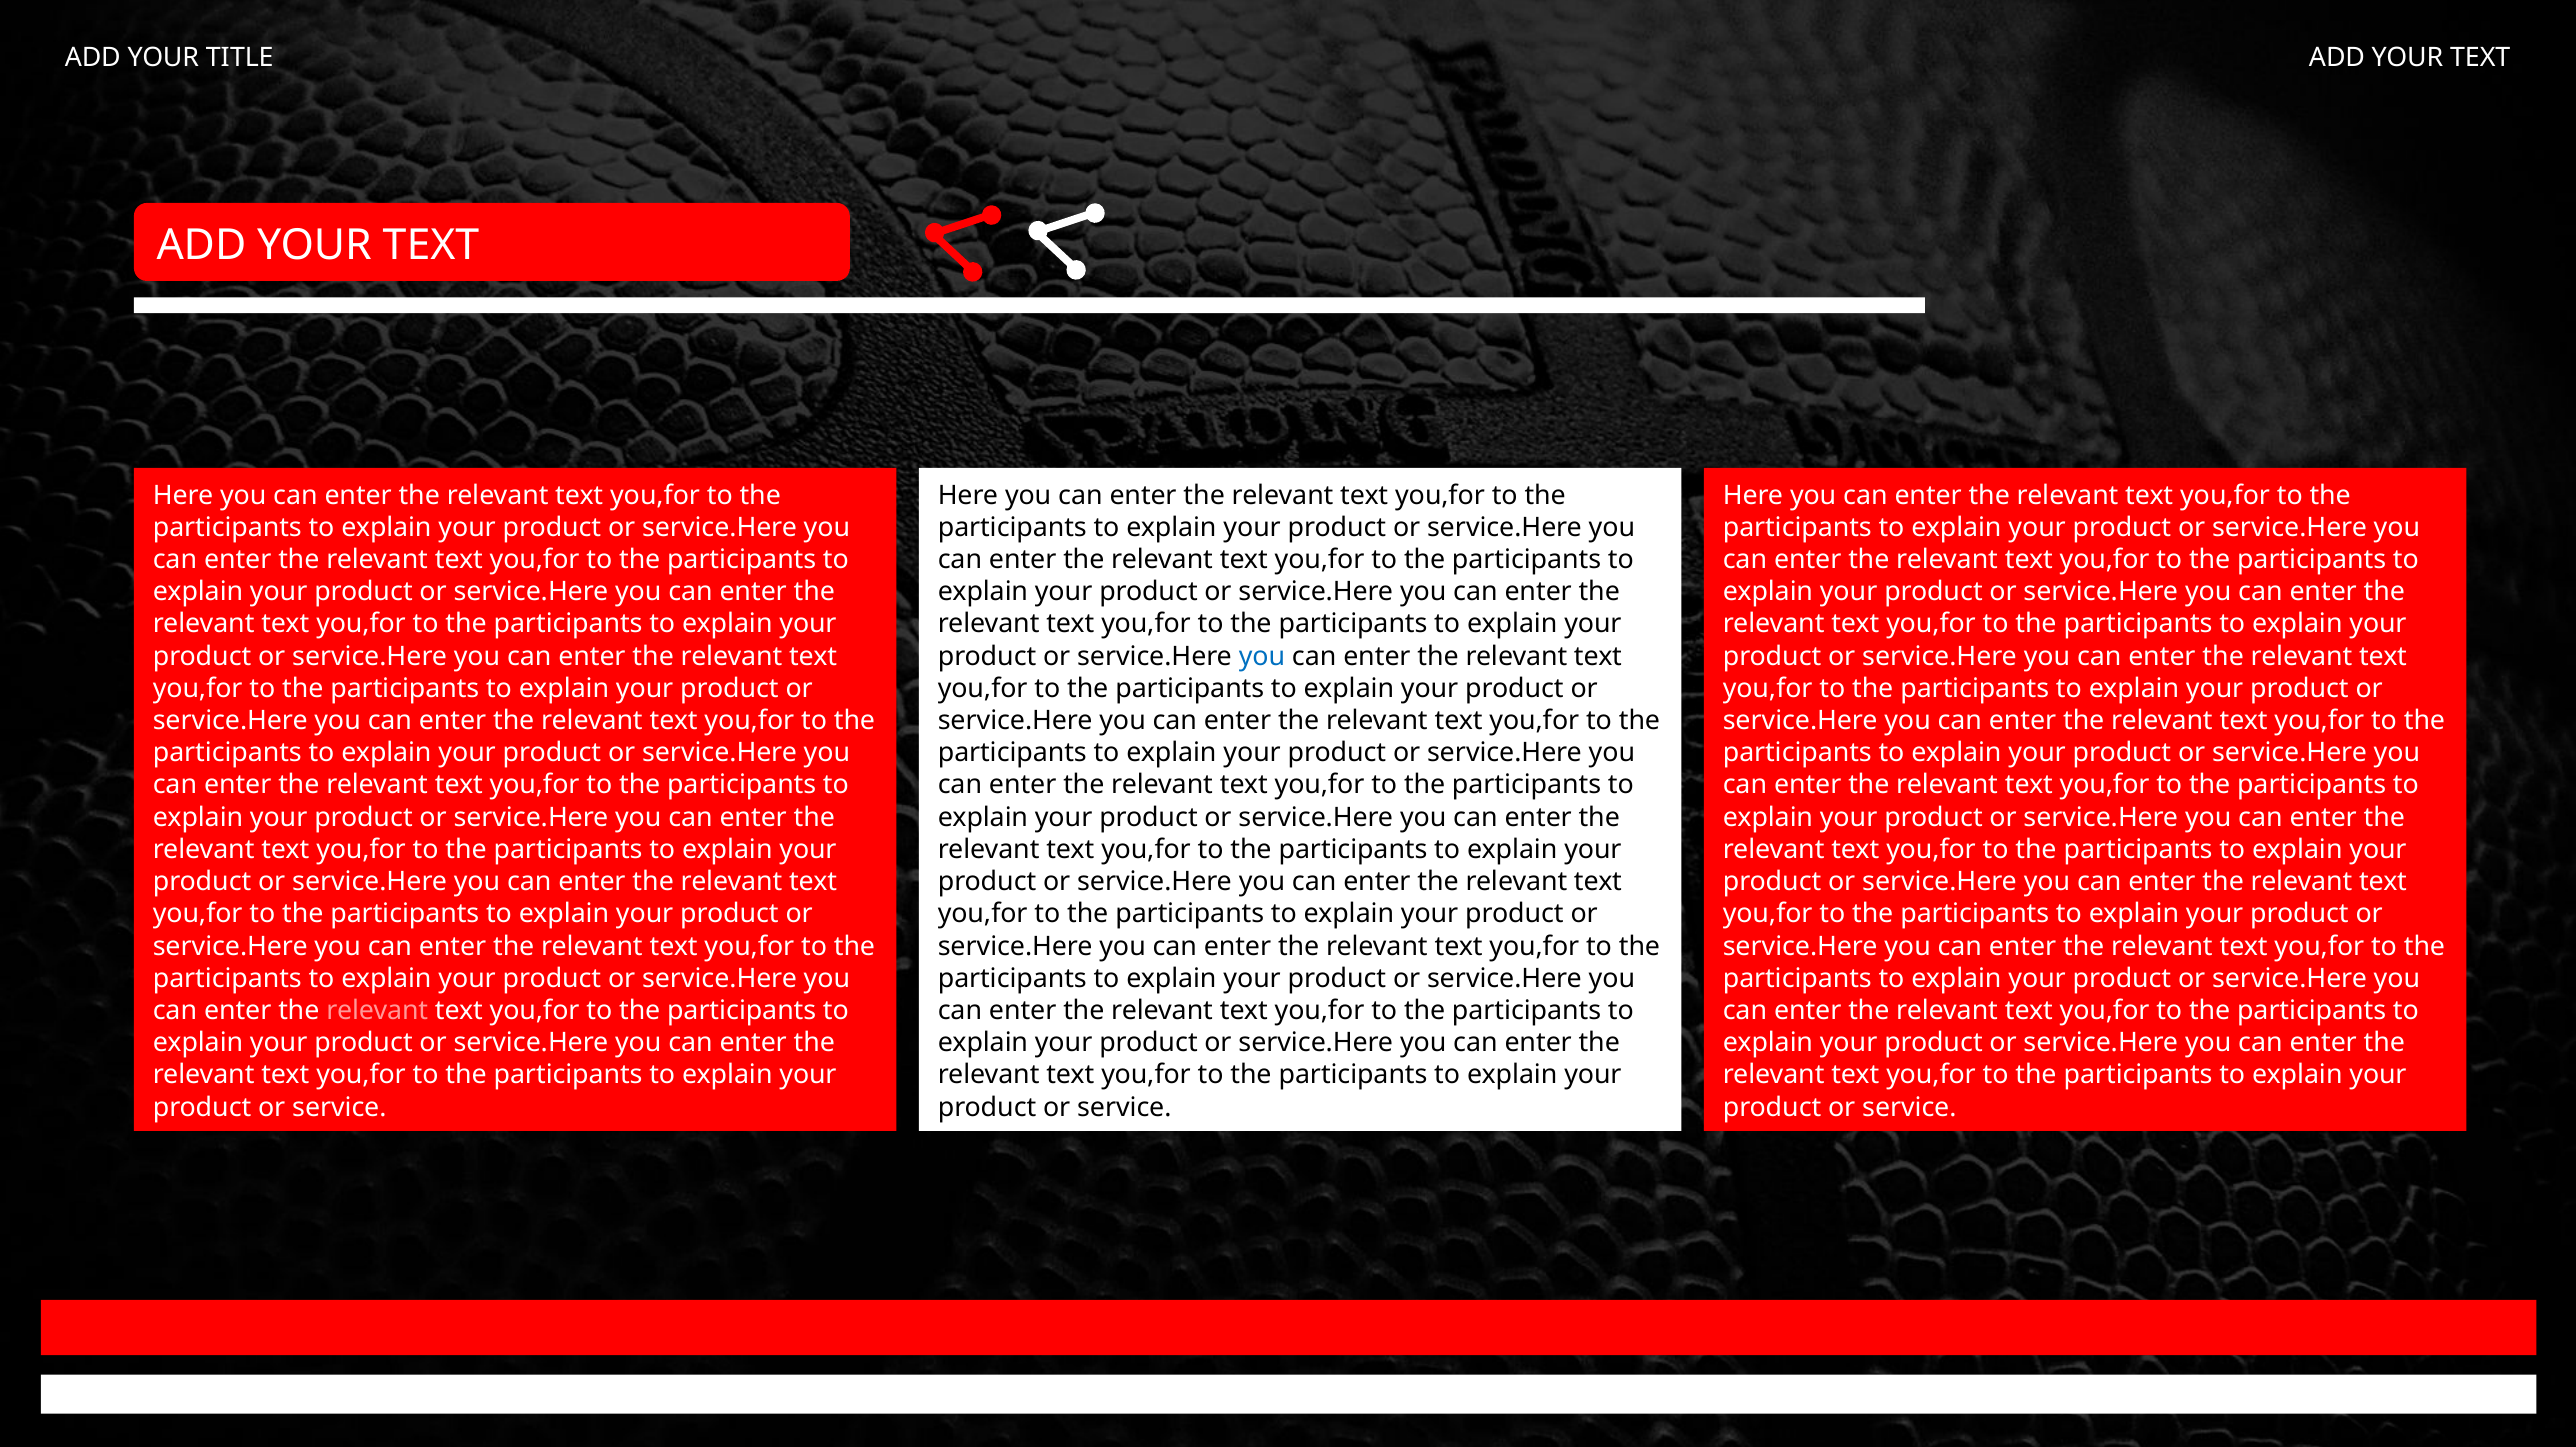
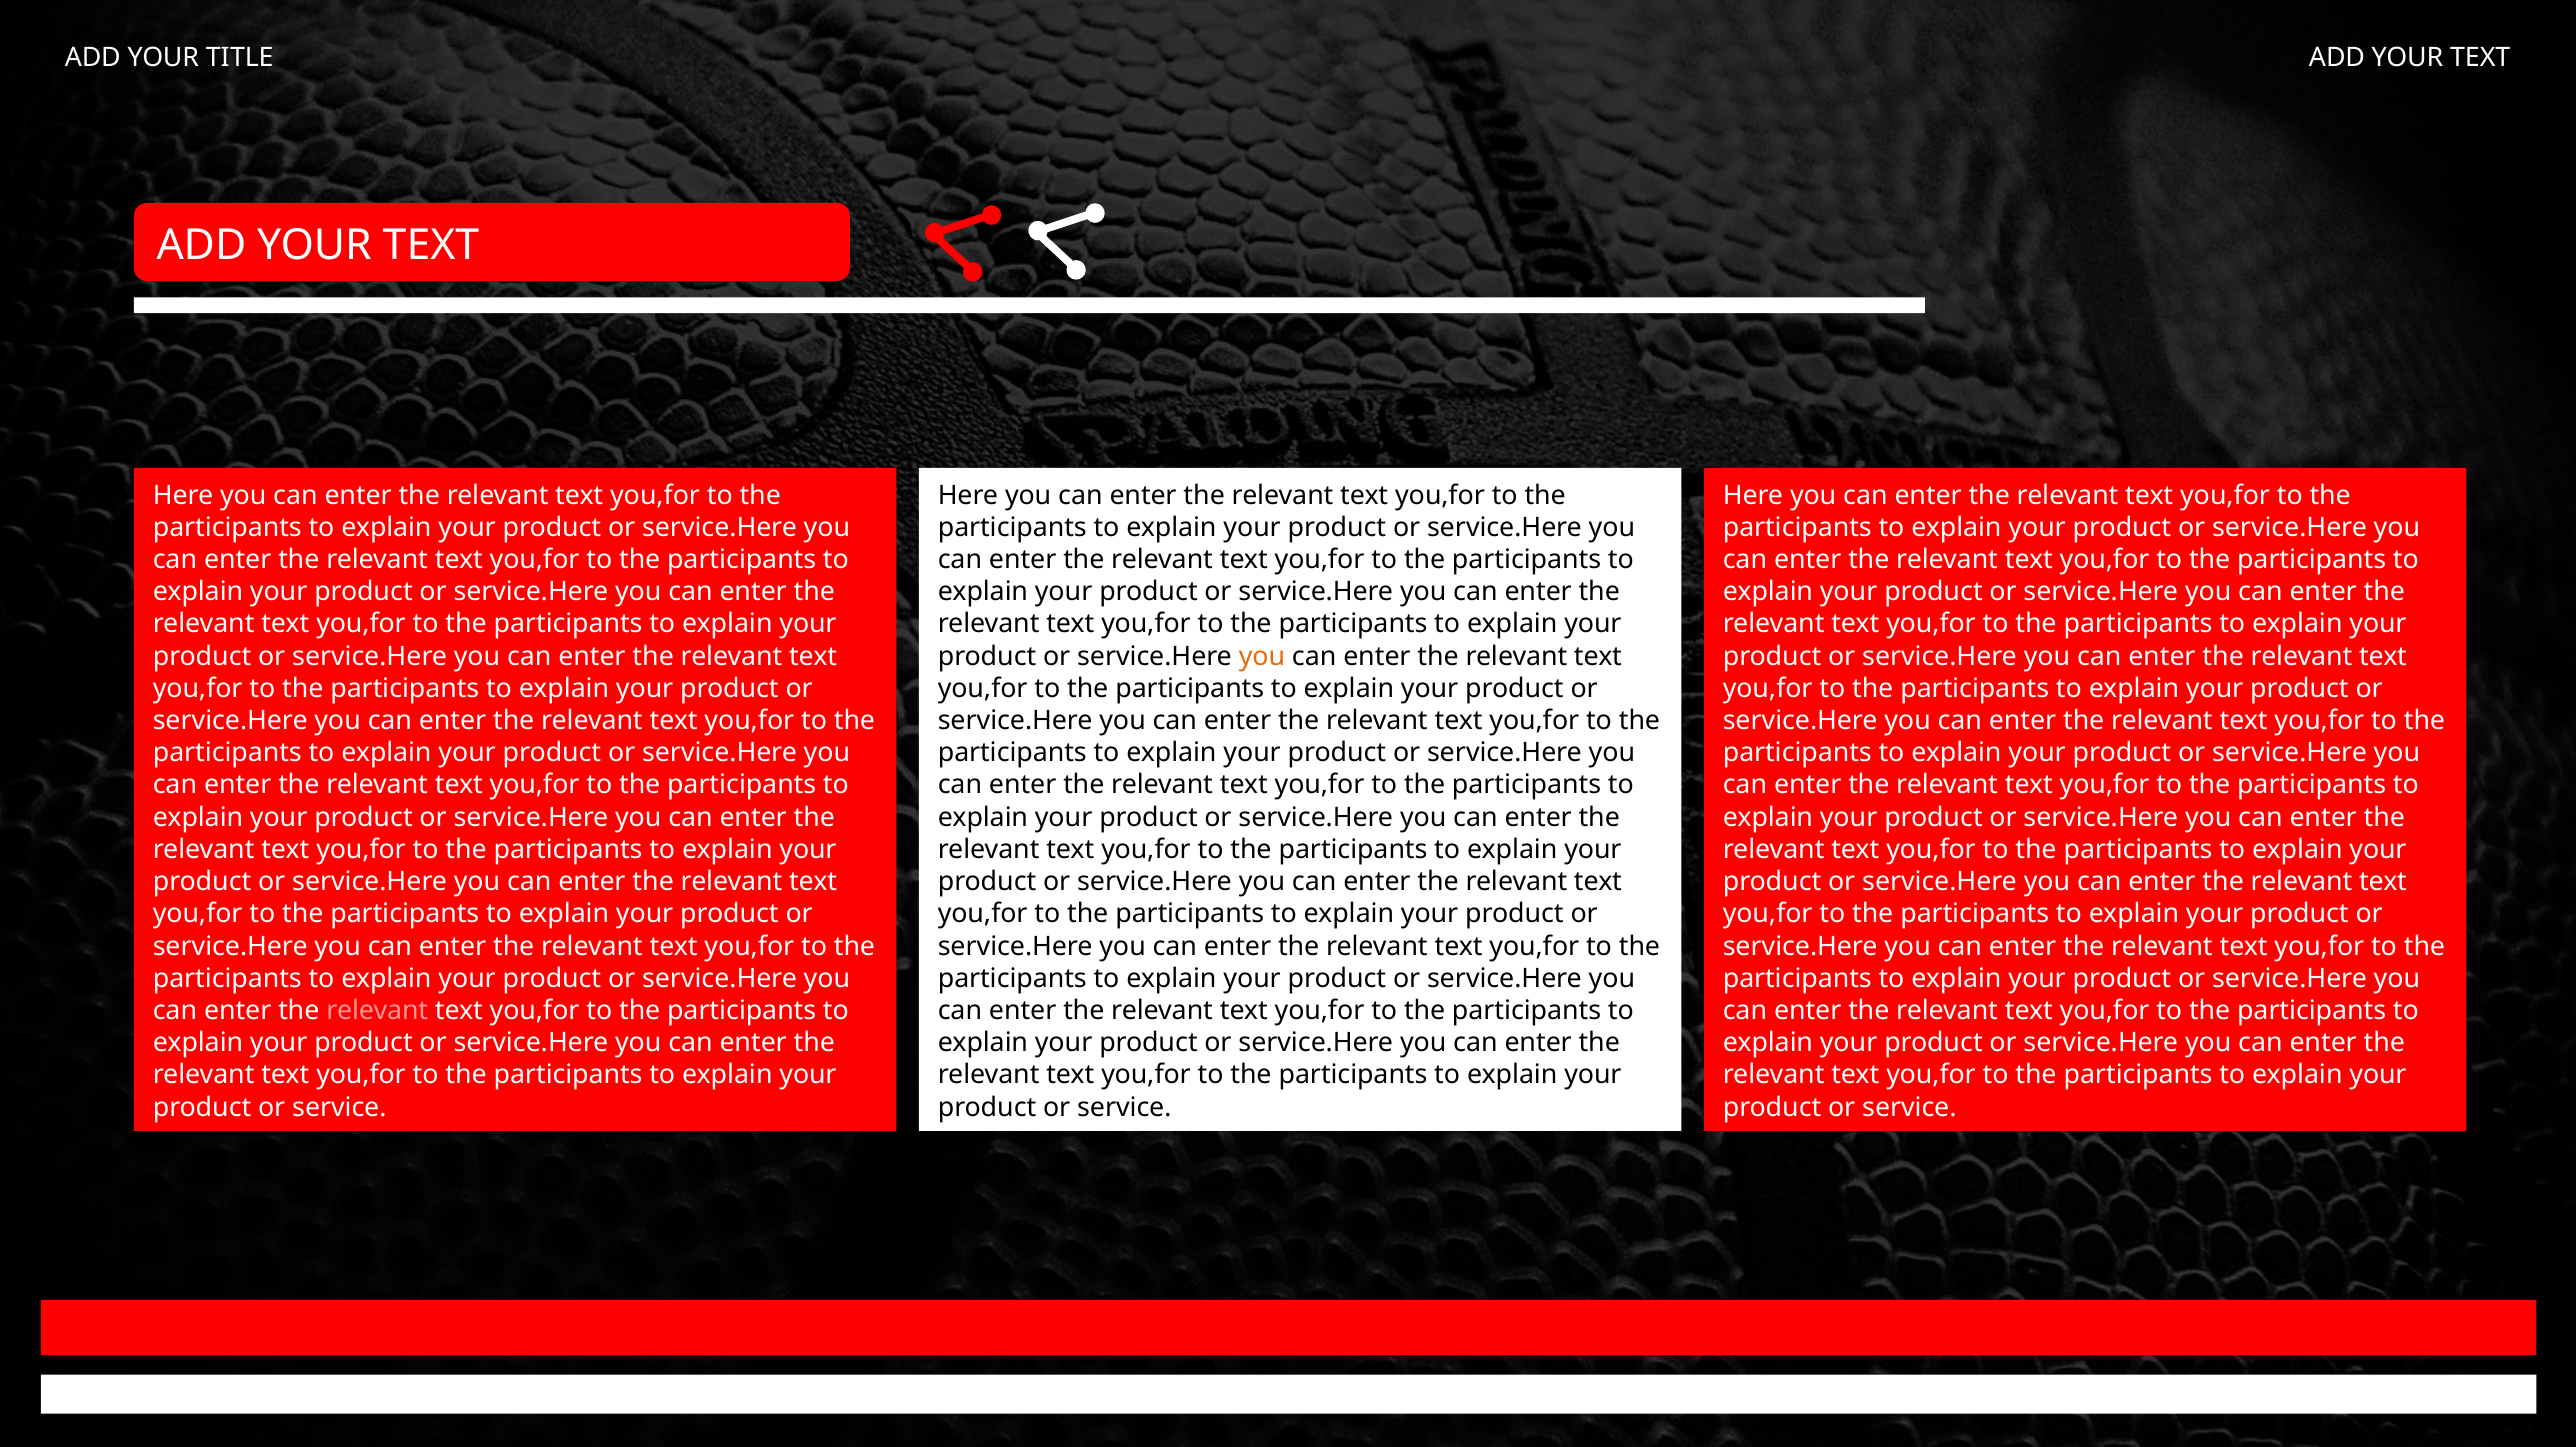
you at (1262, 656) colour: blue -> orange
